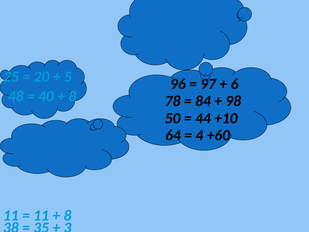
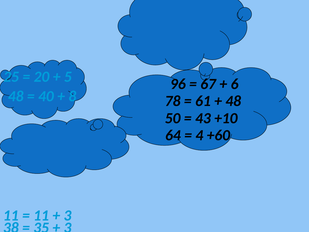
97: 97 -> 67
84: 84 -> 61
98 at (233, 101): 98 -> 48
44: 44 -> 43
8 at (68, 215): 8 -> 3
